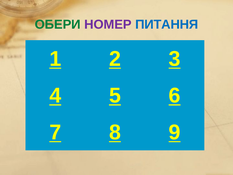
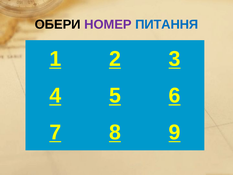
ОБЕРИ colour: green -> black
